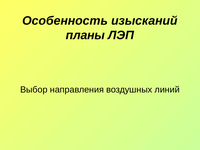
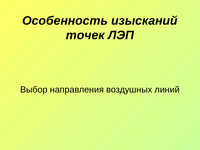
планы: планы -> точек
